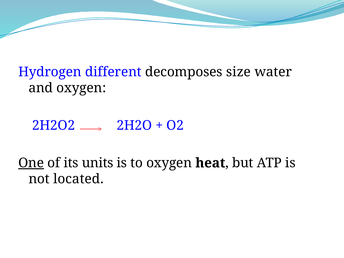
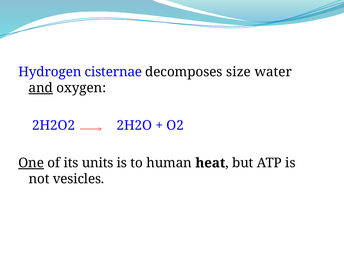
different: different -> cisternae
and underline: none -> present
to oxygen: oxygen -> human
located: located -> vesicles
